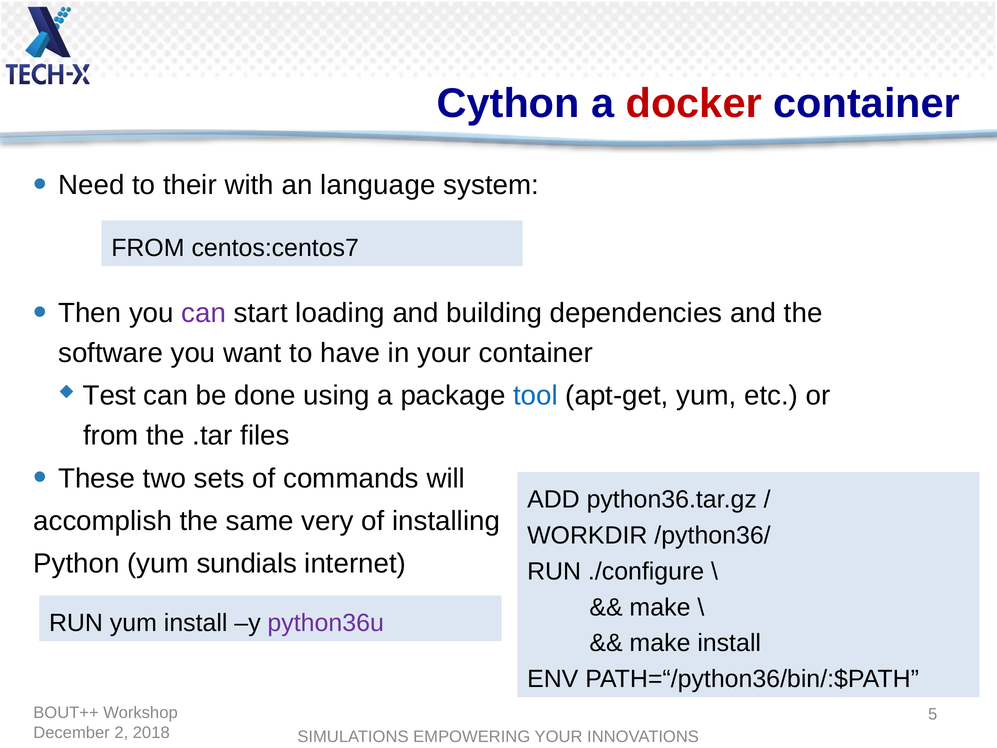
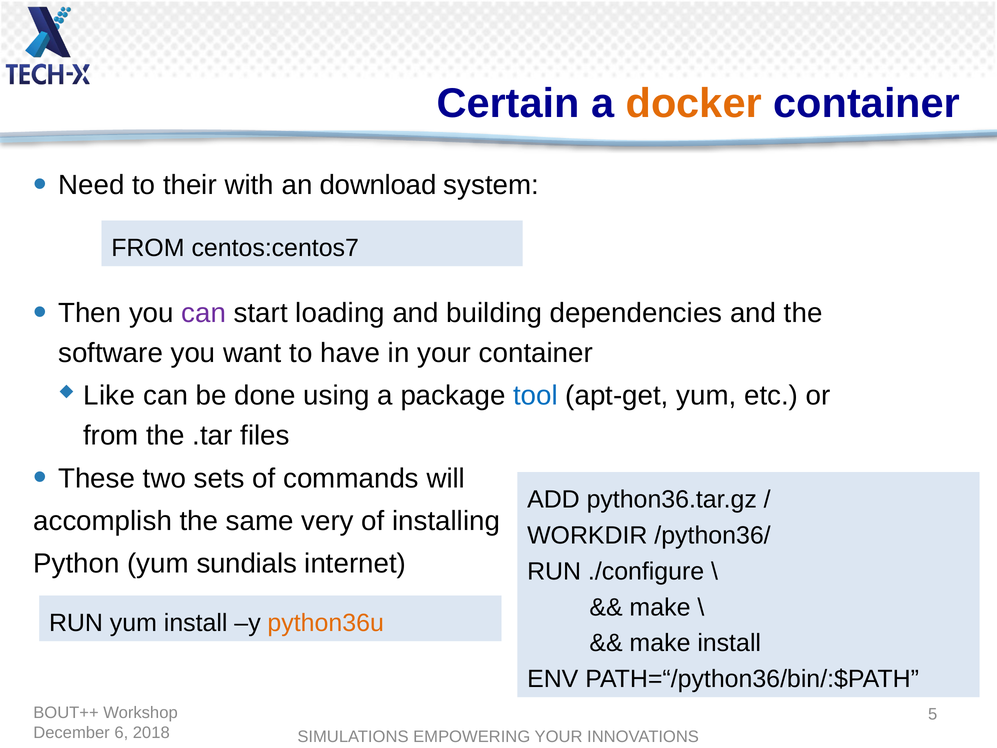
Cython: Cython -> Certain
docker colour: red -> orange
language: language -> download
Test: Test -> Like
python36u colour: purple -> orange
2: 2 -> 6
